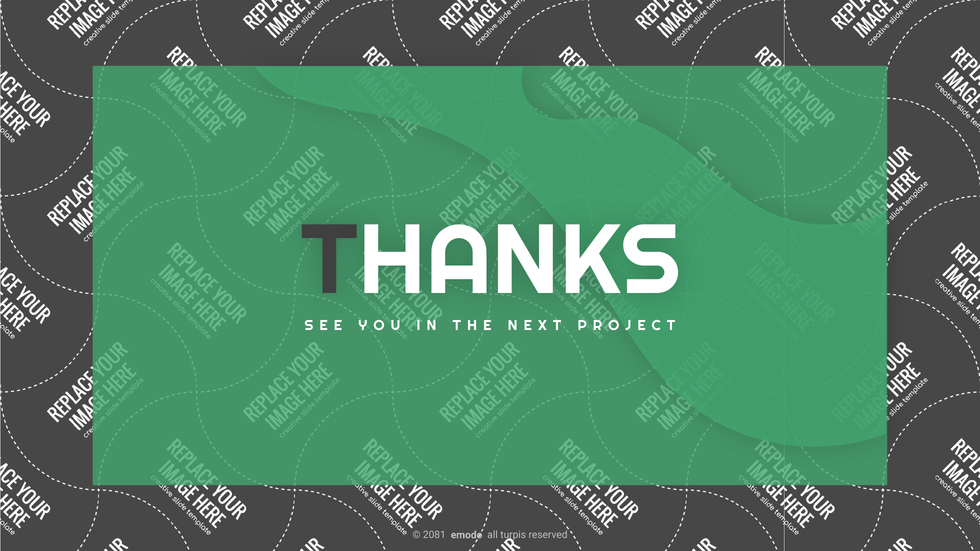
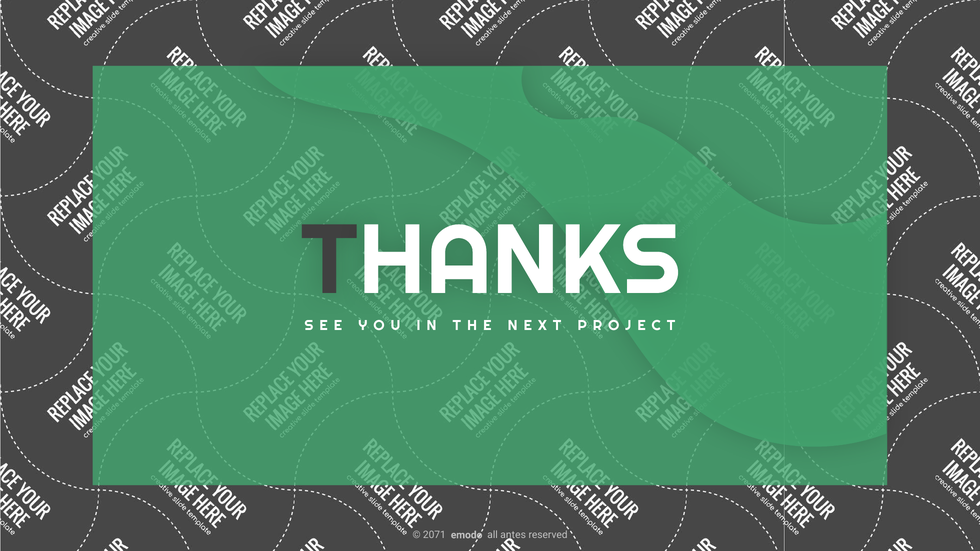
2081: 2081 -> 2071
turpis: turpis -> antes
